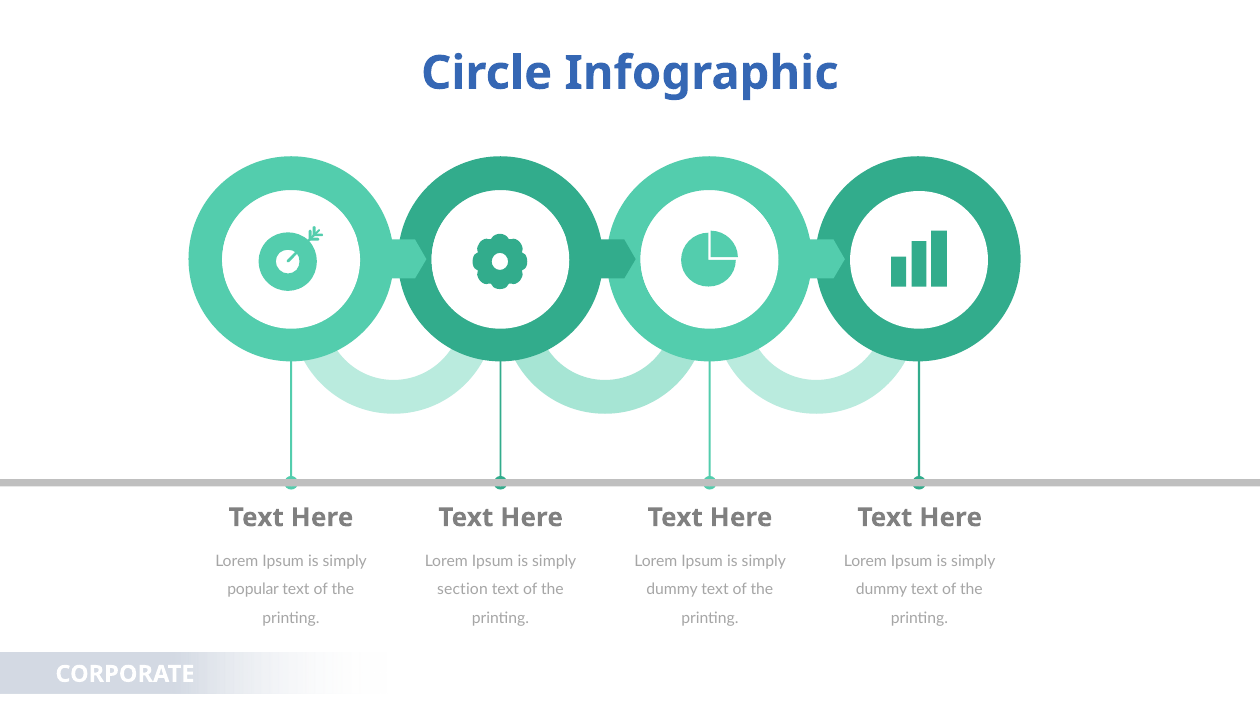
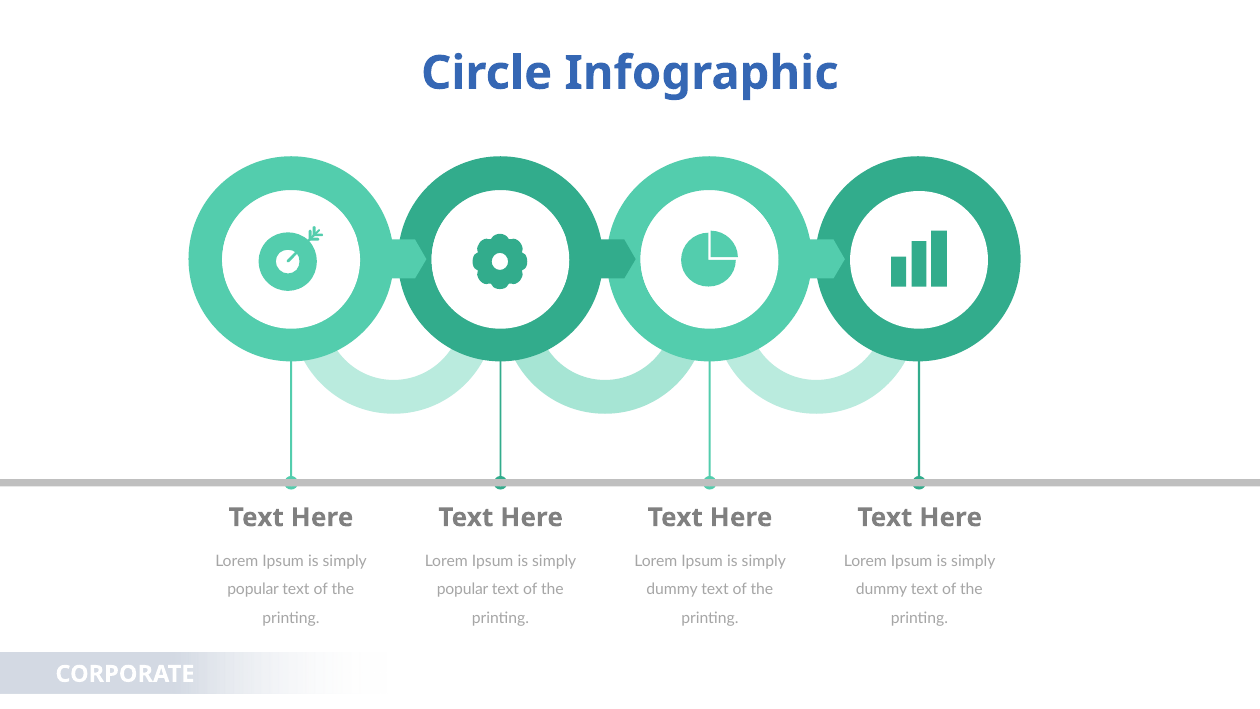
section at (462, 589): section -> popular
